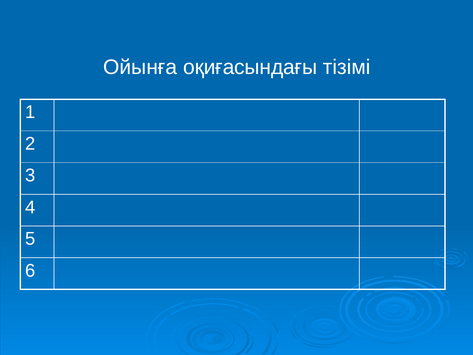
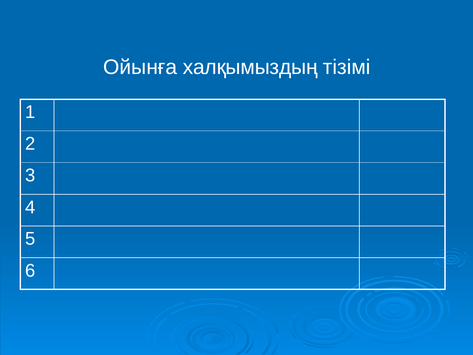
оқиғасындағы: оқиғасындағы -> халқымыздың
